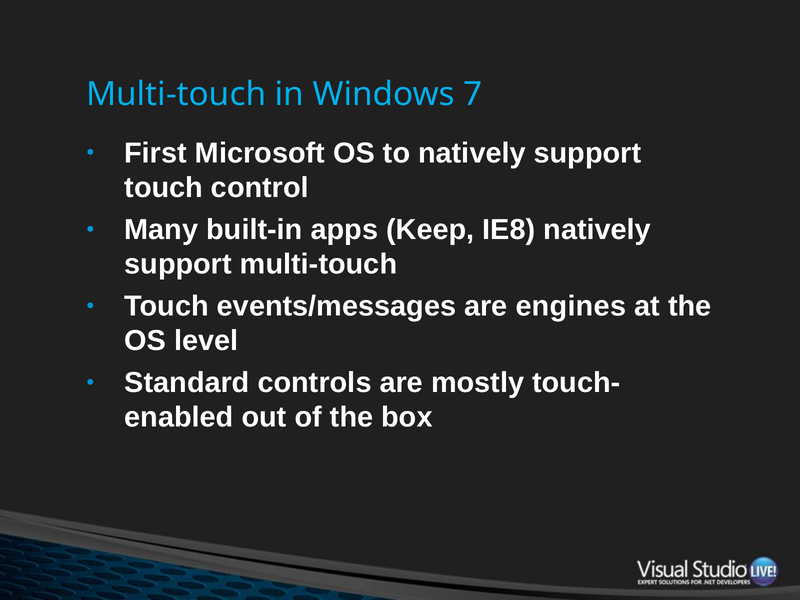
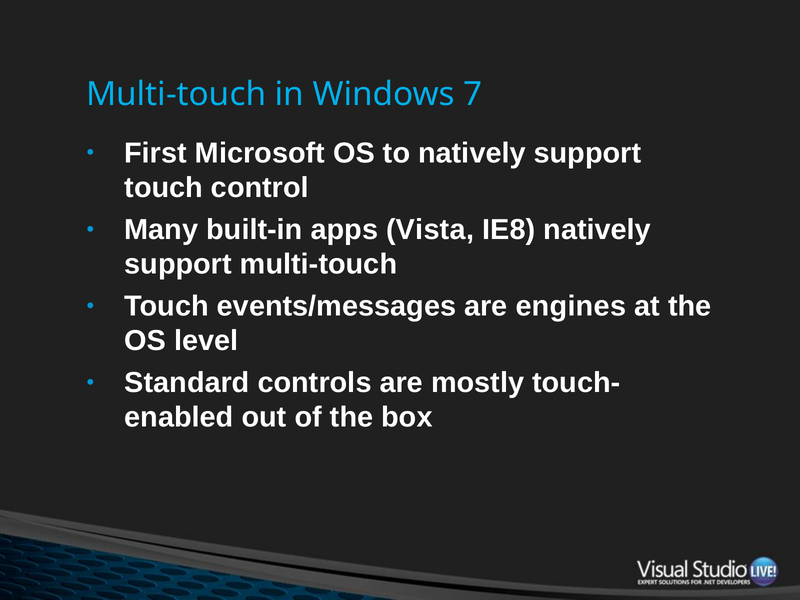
Keep: Keep -> Vista
